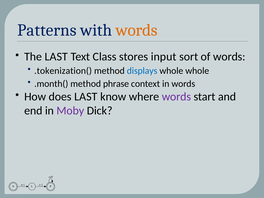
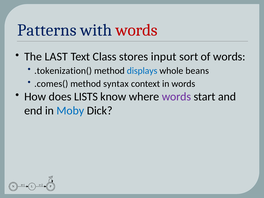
words at (137, 30) colour: orange -> red
whole whole: whole -> beans
.month(: .month( -> .comes(
phrase: phrase -> syntax
does LAST: LAST -> LISTS
Moby colour: purple -> blue
